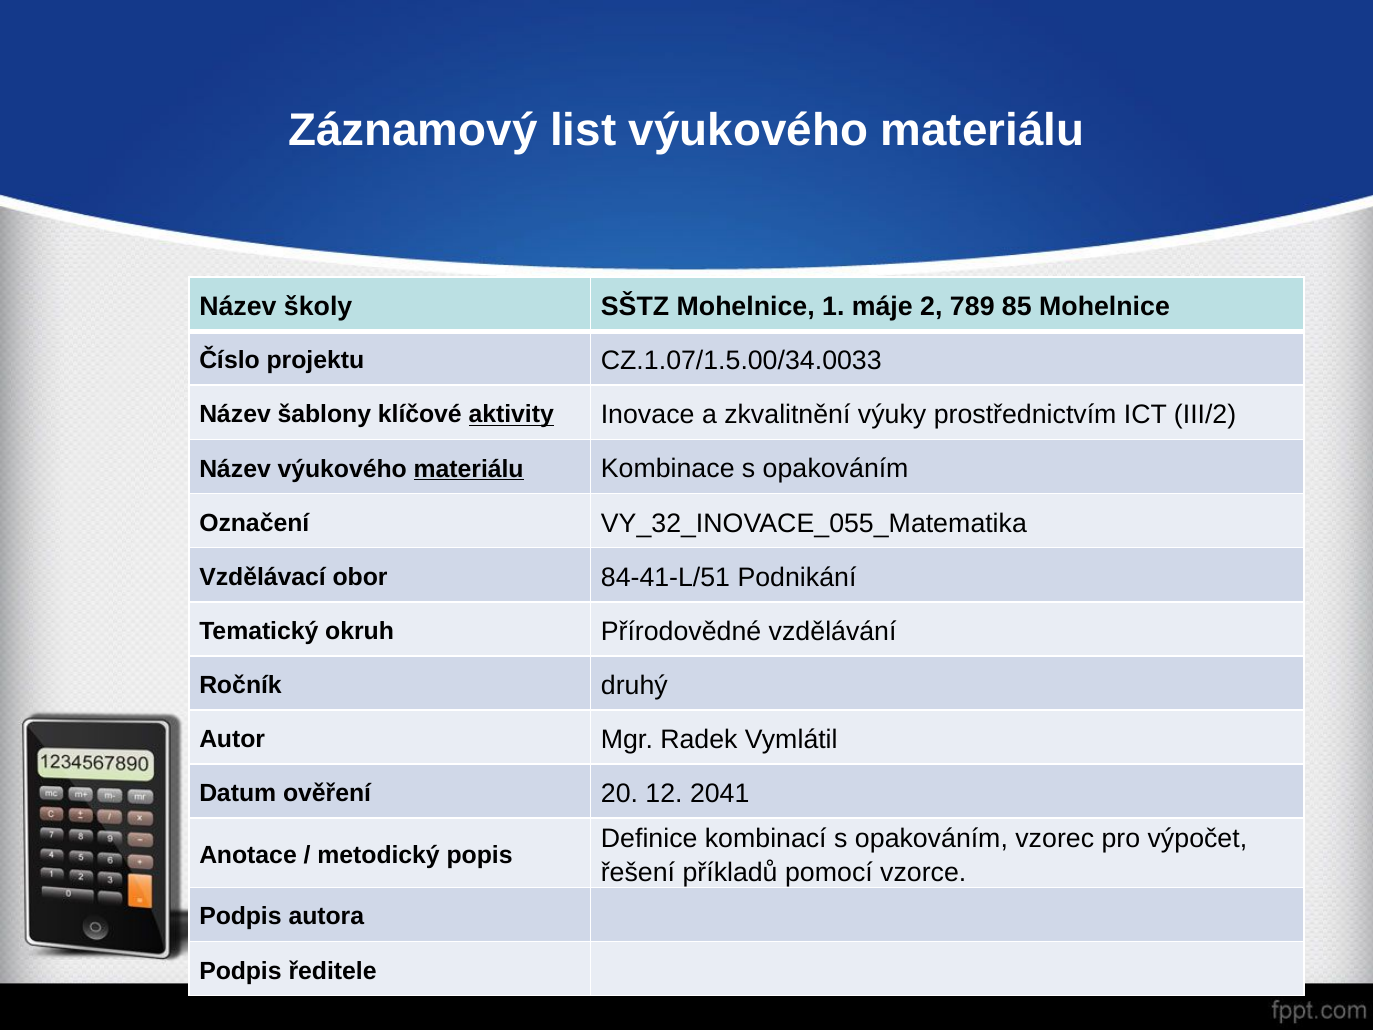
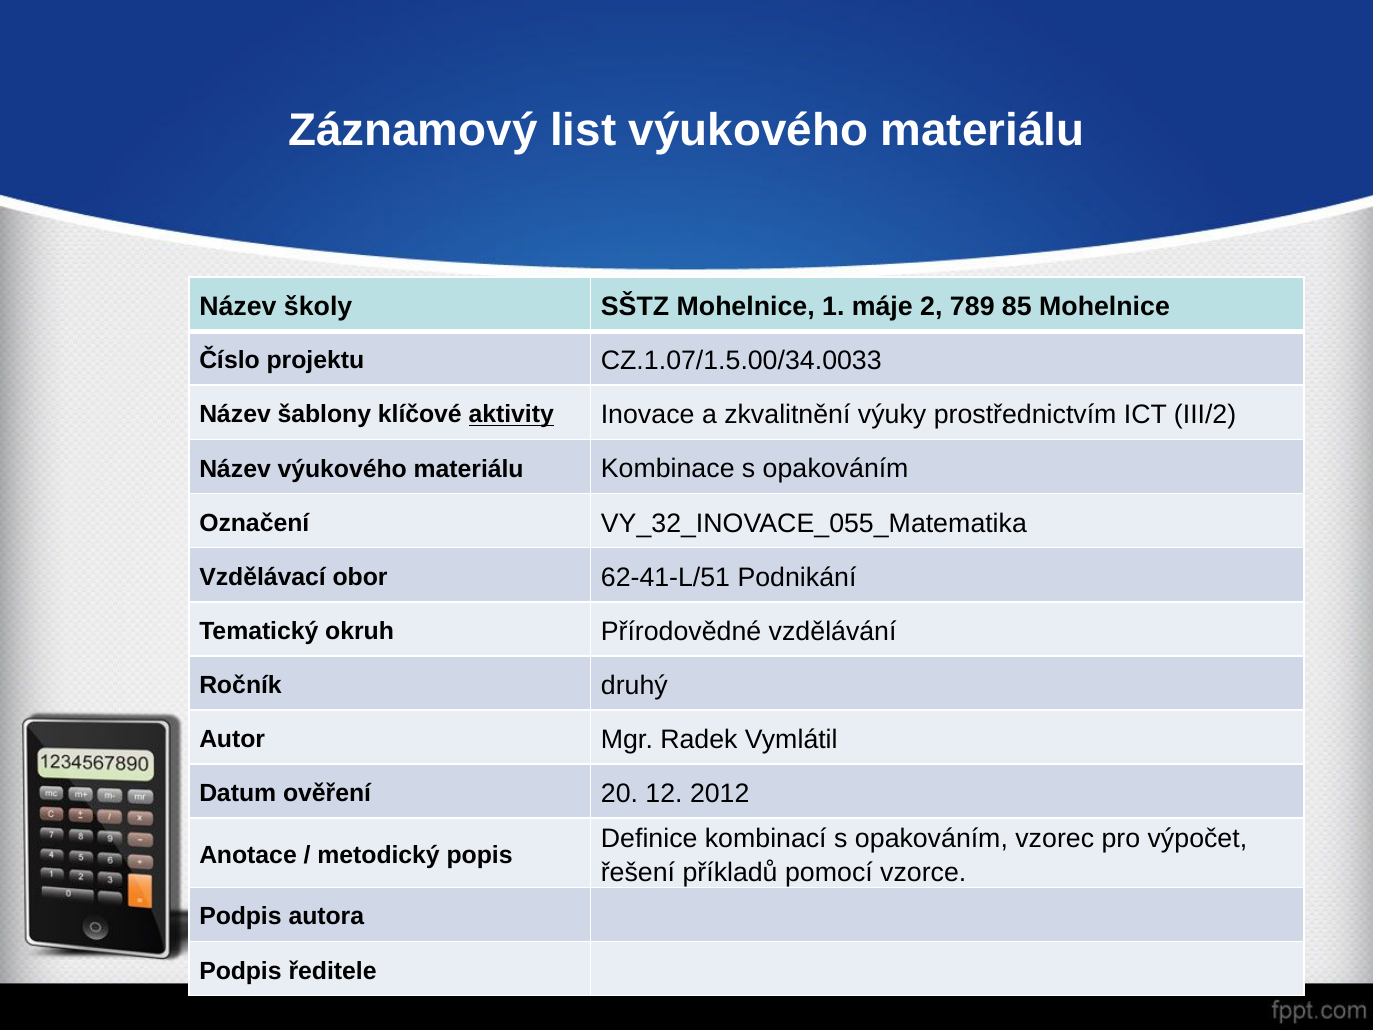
materiálu at (469, 469) underline: present -> none
84-41-L/51: 84-41-L/51 -> 62-41-L/51
2041: 2041 -> 2012
